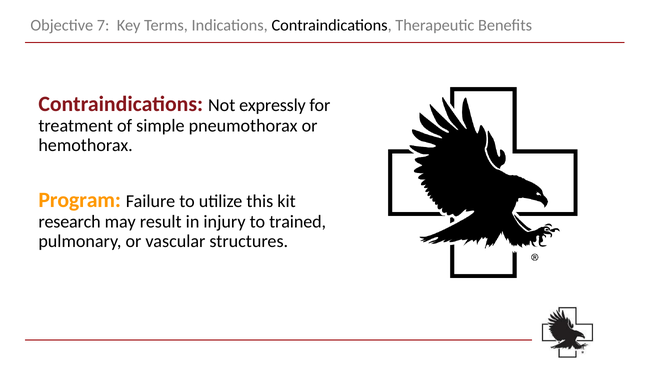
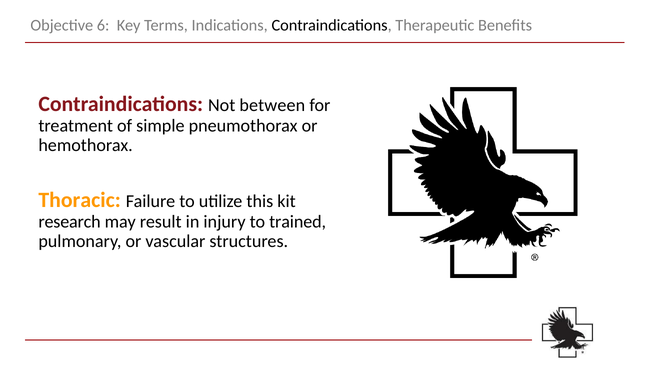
7: 7 -> 6
expressly: expressly -> between
Program: Program -> Thoracic
